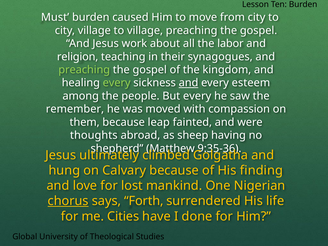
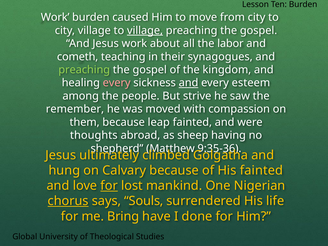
Must at (55, 17): Must -> Work
village at (145, 30) underline: none -> present
religion: religion -> cometh
every at (117, 83) colour: light green -> pink
But every: every -> strive
His finding: finding -> fainted
for at (109, 186) underline: none -> present
Forth: Forth -> Souls
Cities: Cities -> Bring
